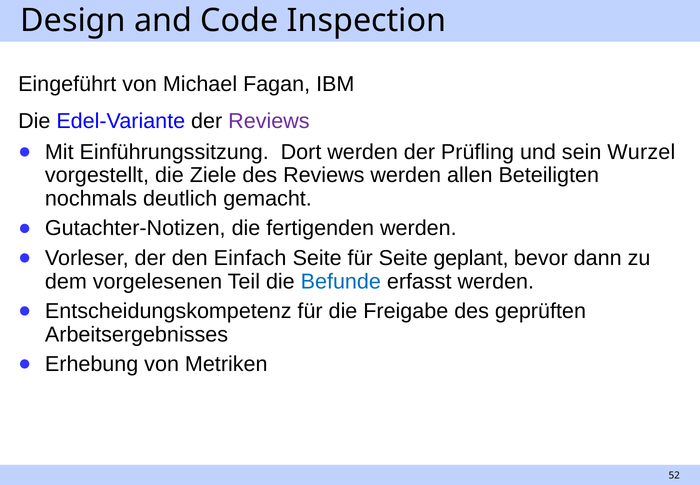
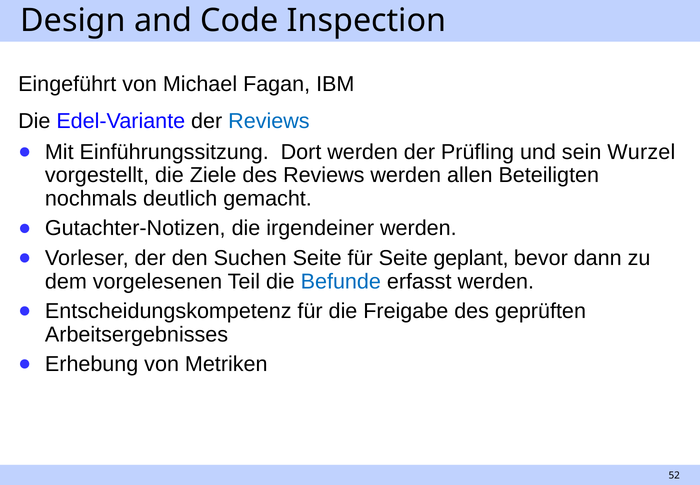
Reviews at (269, 121) colour: purple -> blue
fertigenden: fertigenden -> irgendeiner
Einfach: Einfach -> Suchen
